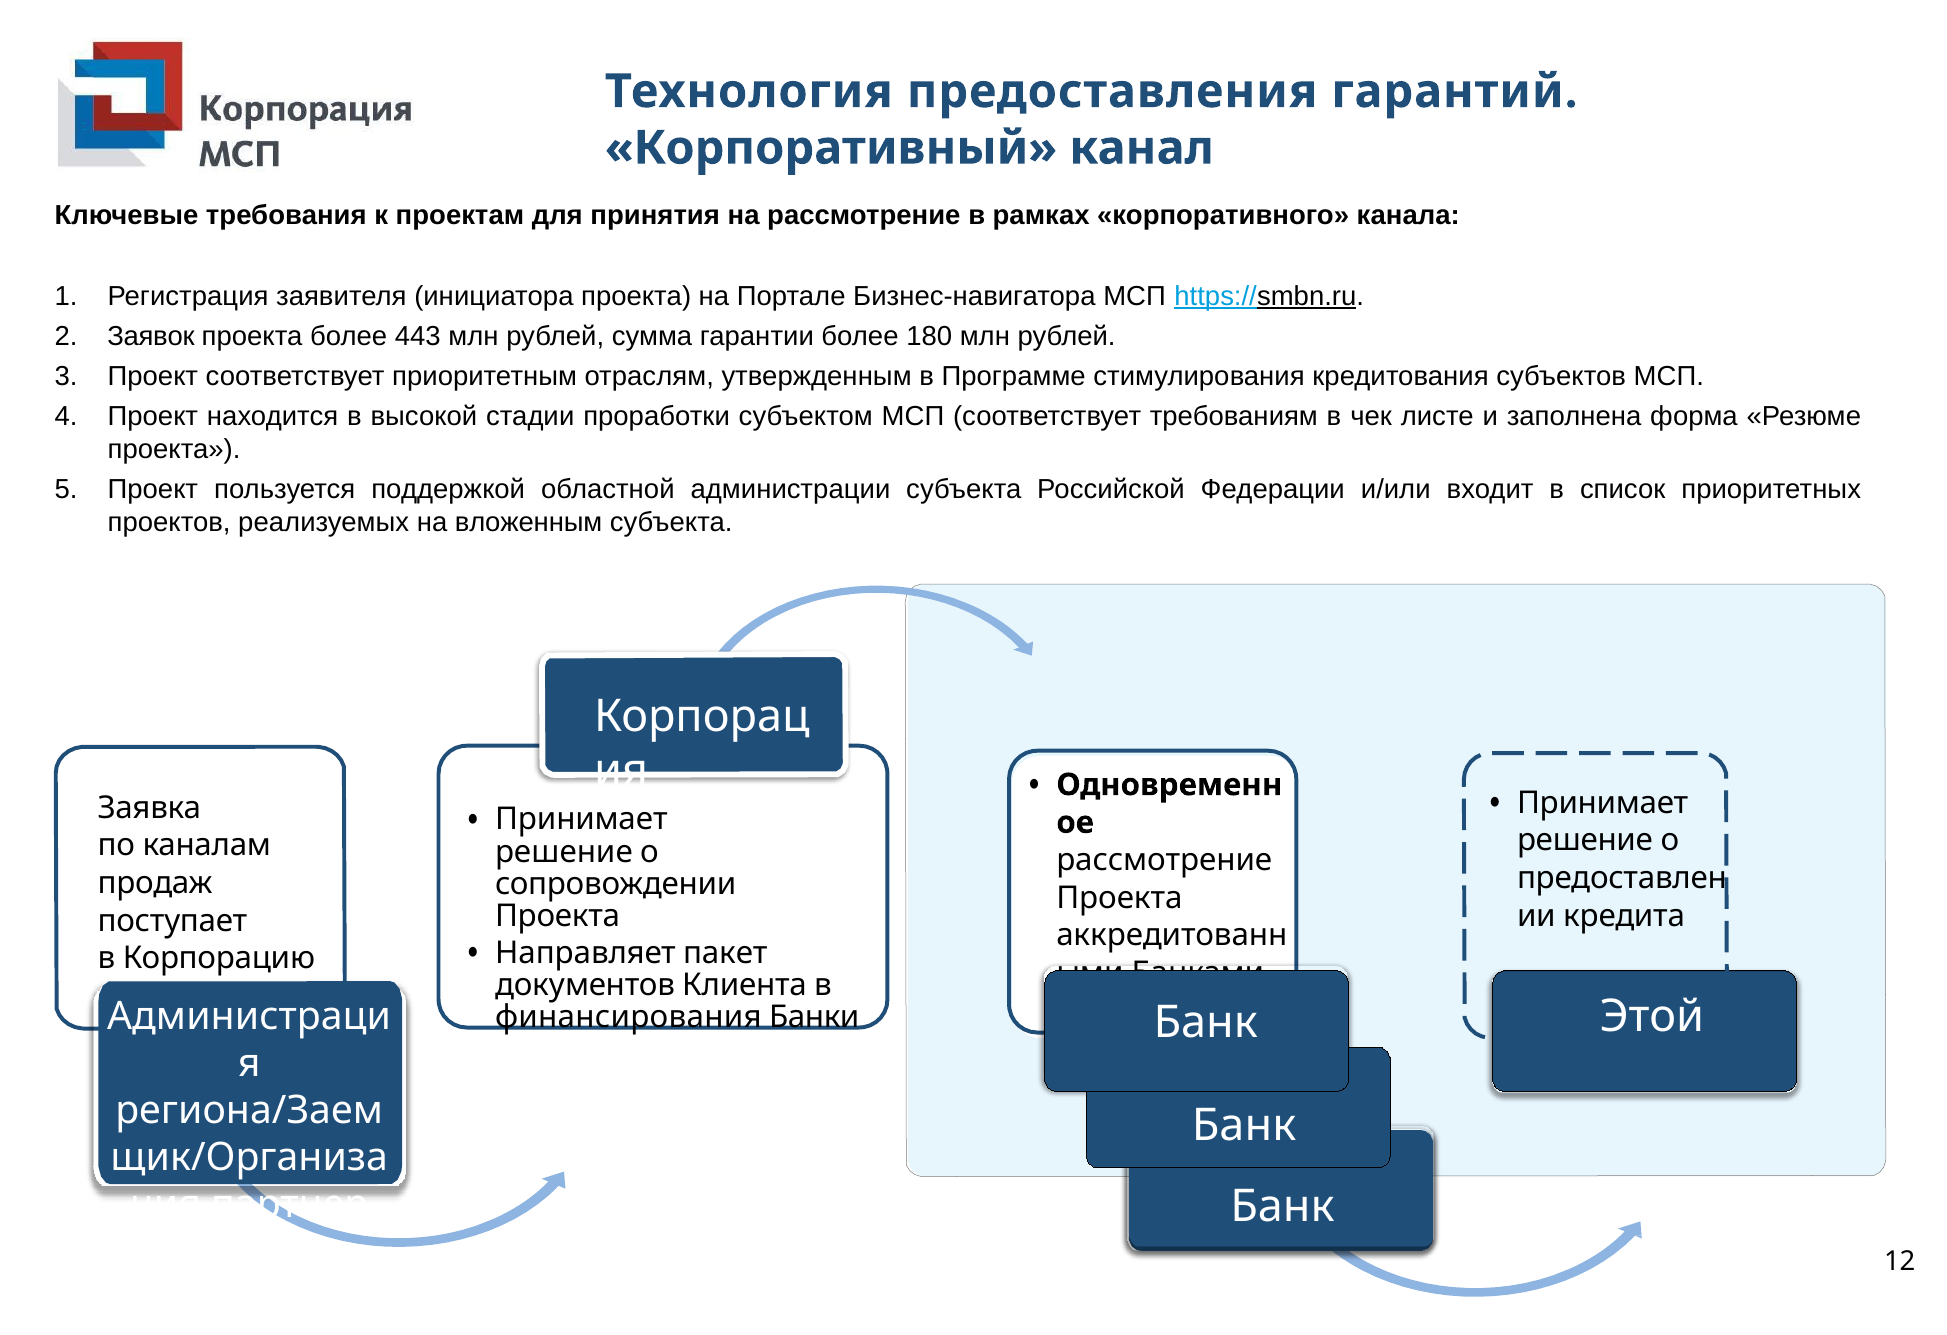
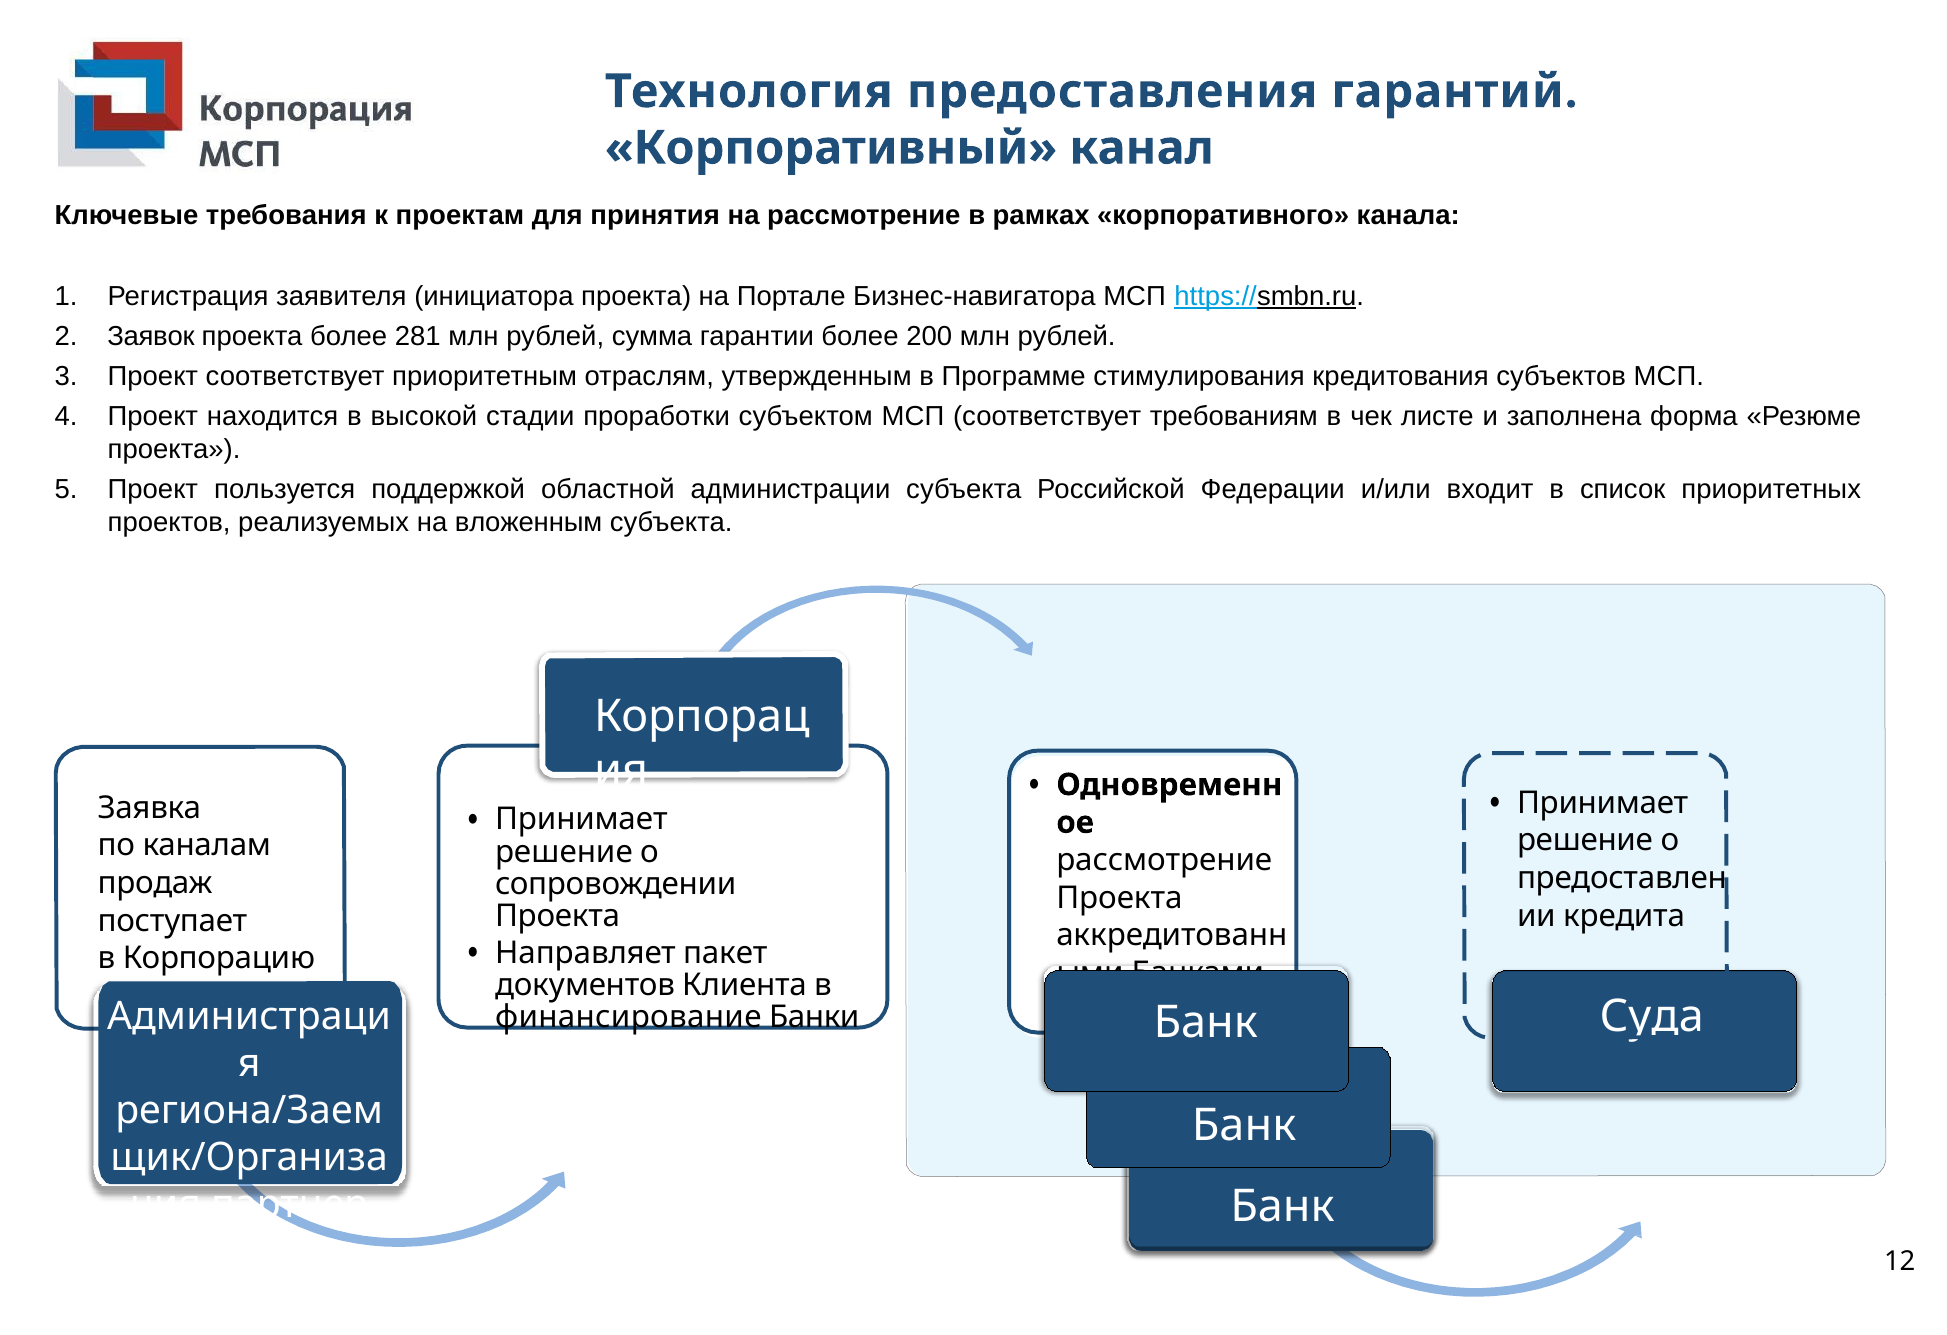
443: 443 -> 281
180: 180 -> 200
Этой: Этой -> Суда
финансирования: финансирования -> финансирование
